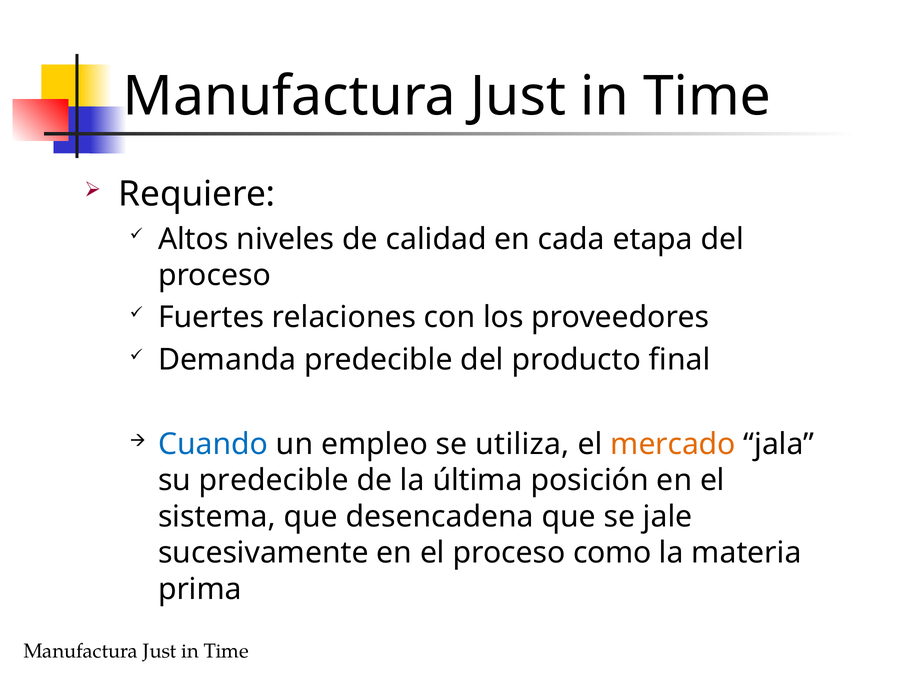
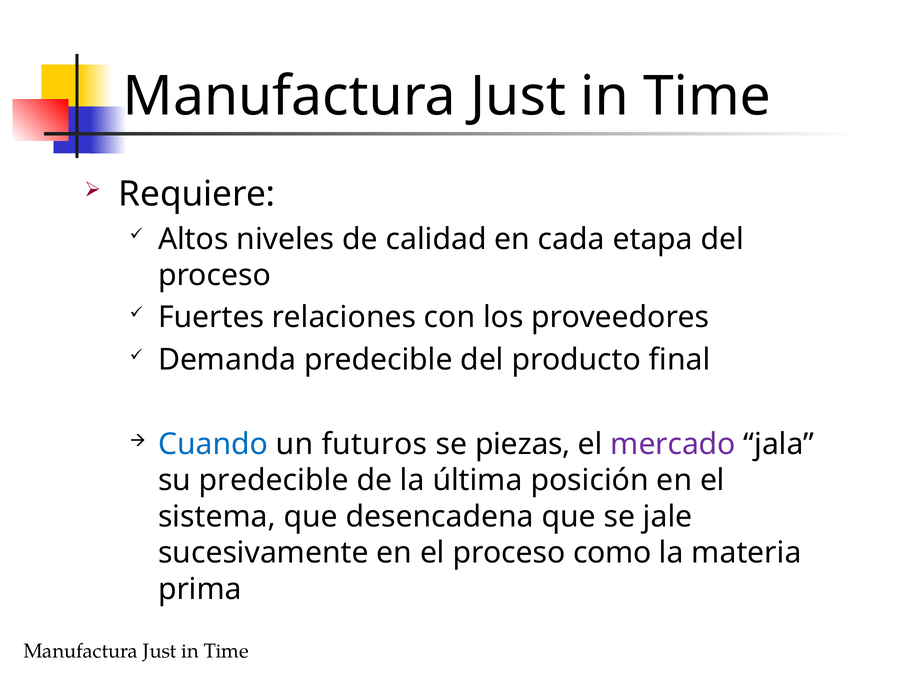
empleo: empleo -> futuros
utiliza: utiliza -> piezas
mercado colour: orange -> purple
